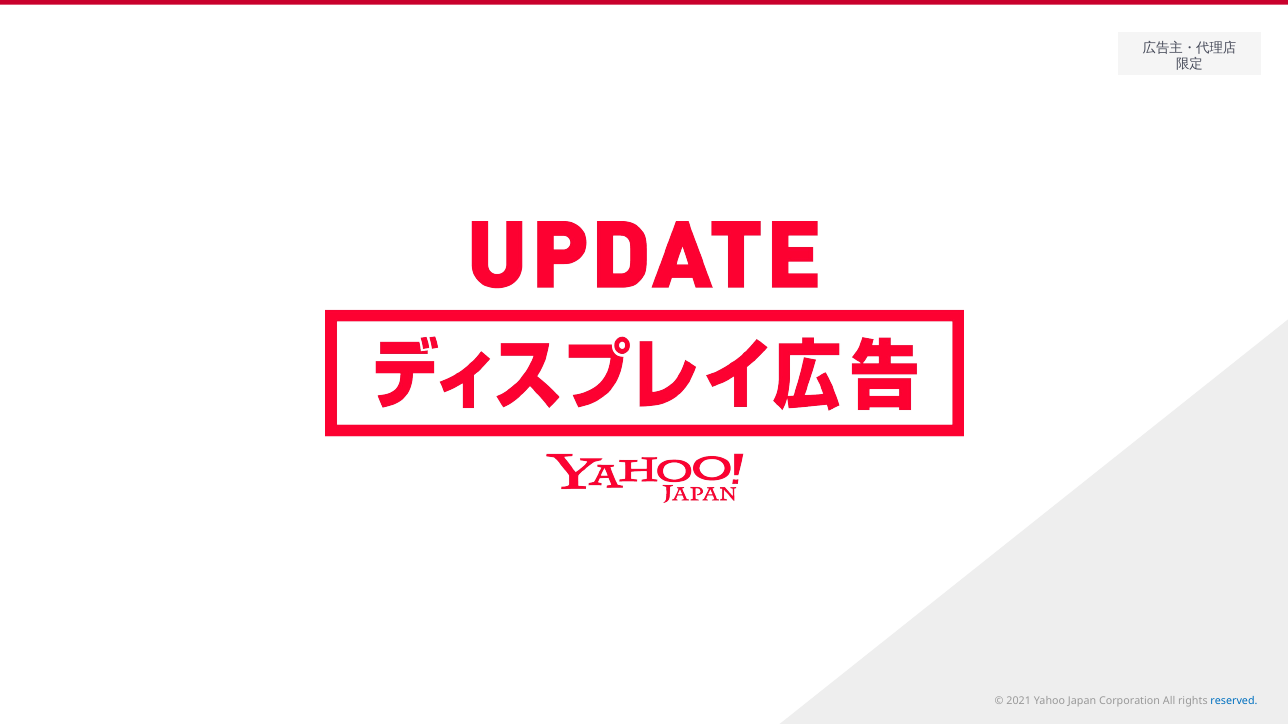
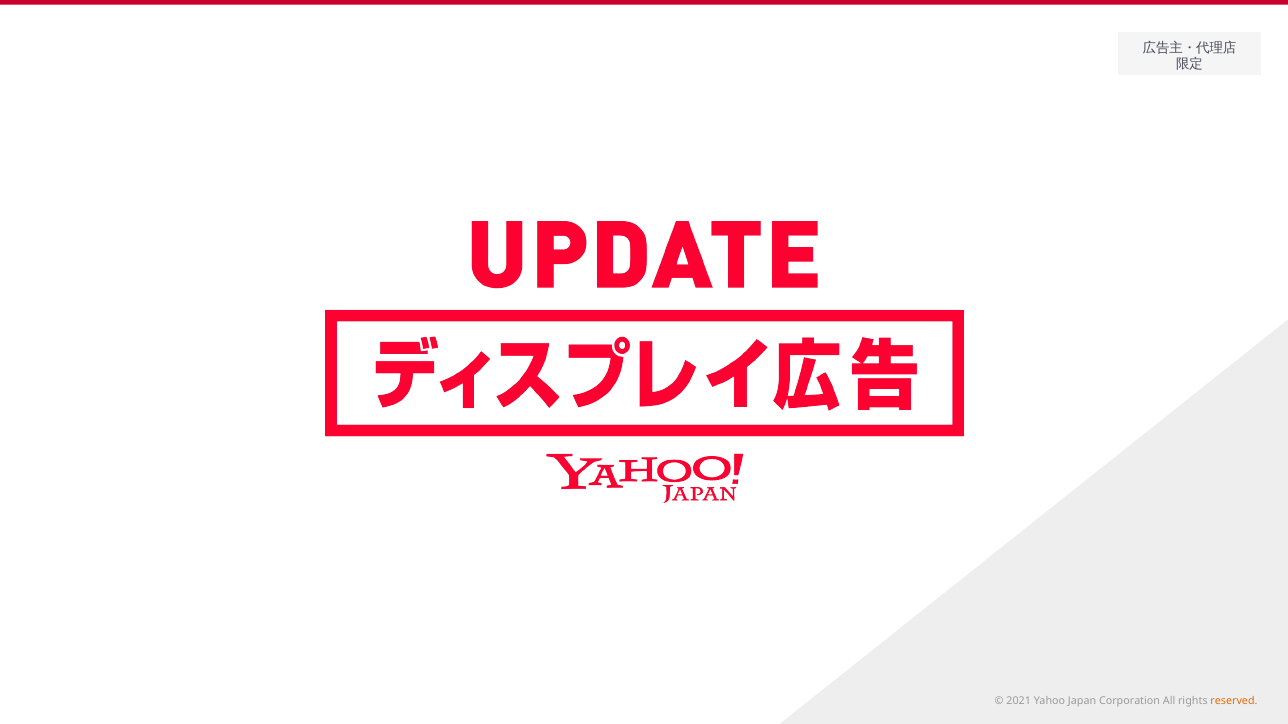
reserved colour: blue -> orange
